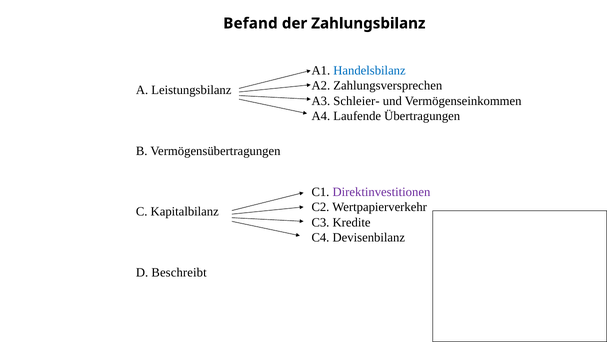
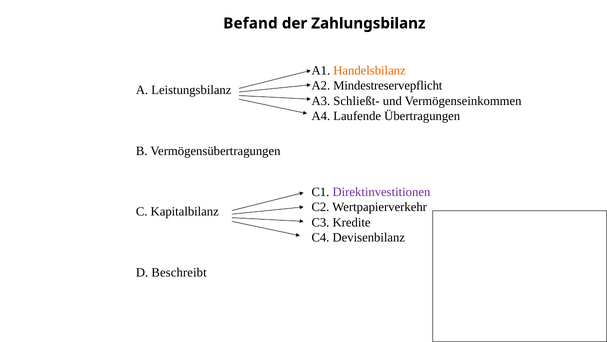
Handelsbilanz colour: blue -> orange
Zahlungsversprechen: Zahlungsversprechen -> Mindestreservepflicht
Schleier-: Schleier- -> Schließt-
